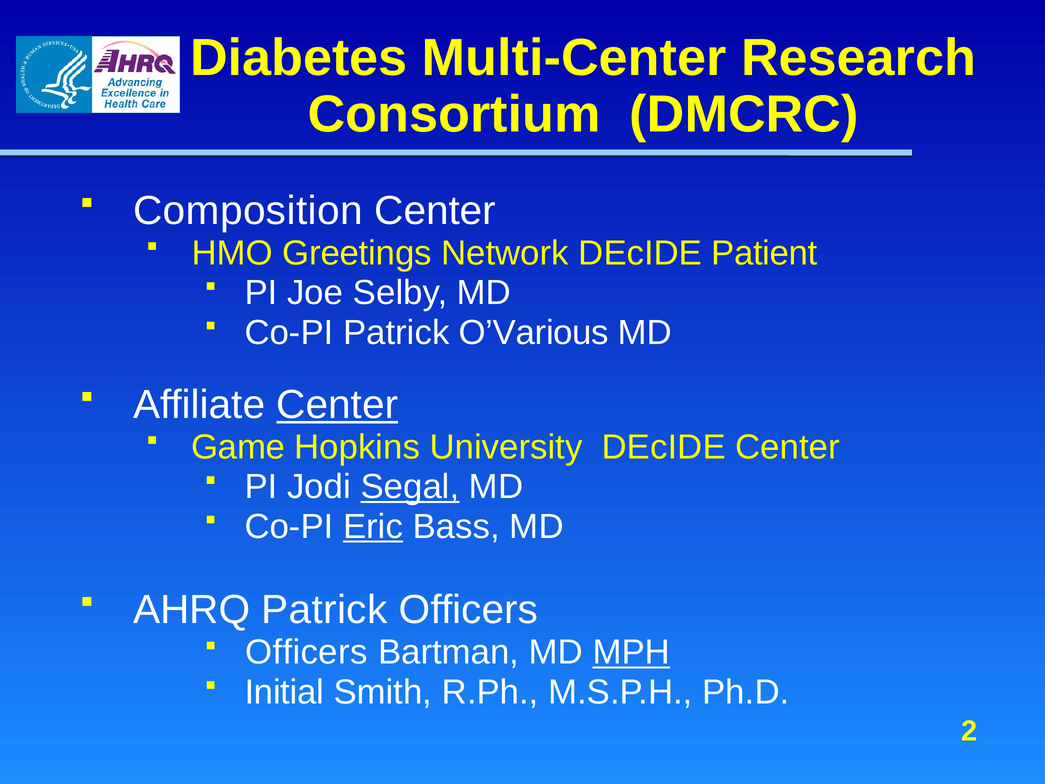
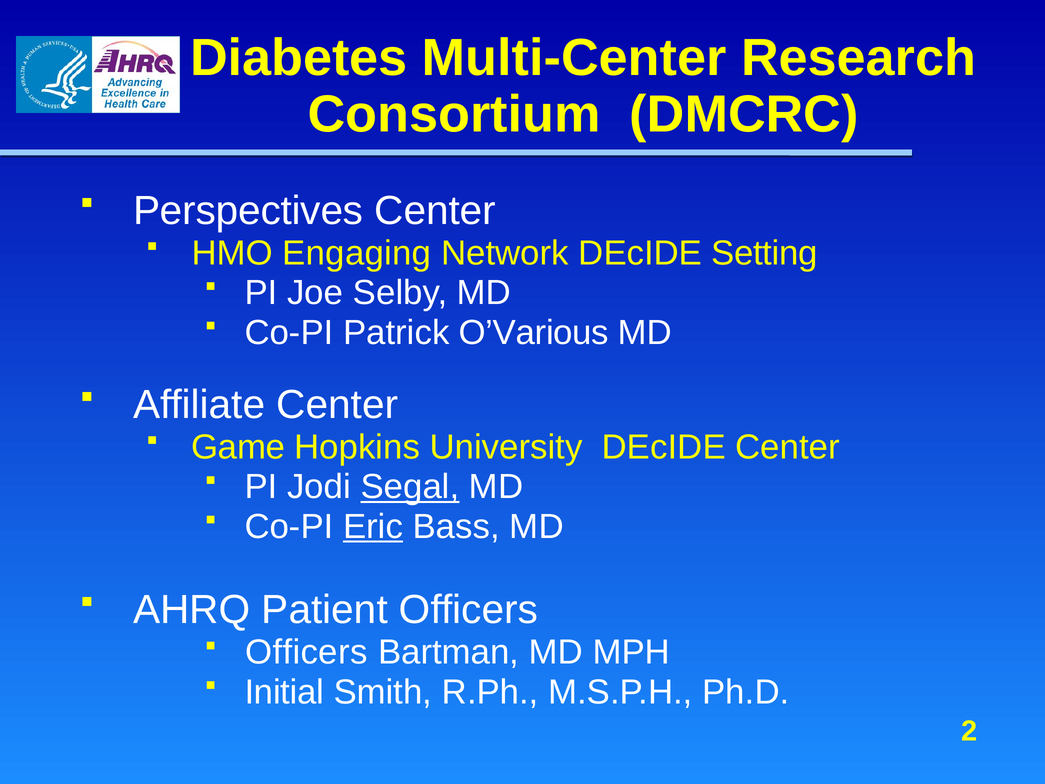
Composition: Composition -> Perspectives
Greetings: Greetings -> Engaging
Patient: Patient -> Setting
Center at (337, 404) underline: present -> none
AHRQ Patrick: Patrick -> Patient
MPH underline: present -> none
